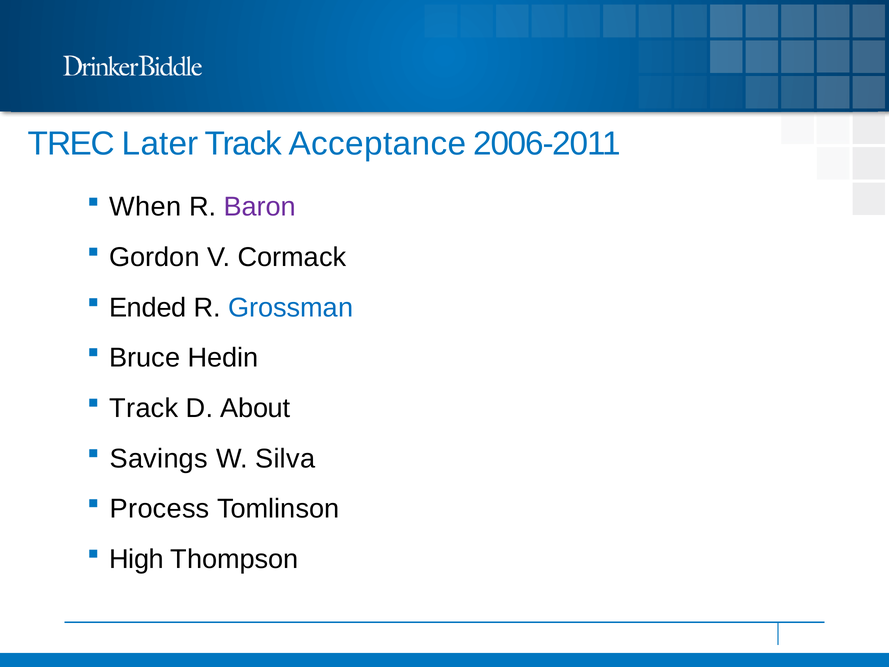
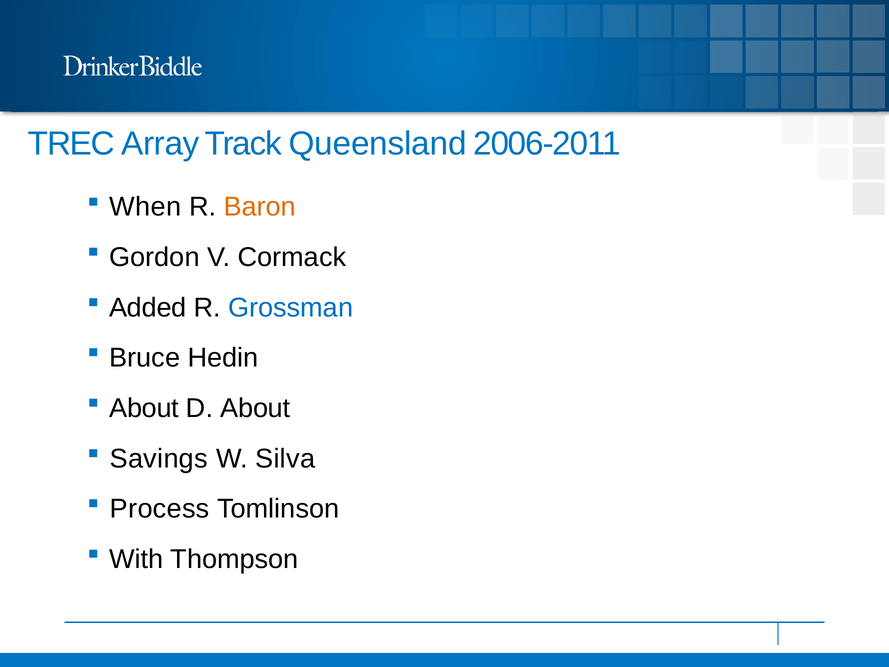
Later: Later -> Array
Acceptance: Acceptance -> Queensland
Baron colour: purple -> orange
Ended: Ended -> Added
Track at (144, 408): Track -> About
High: High -> With
